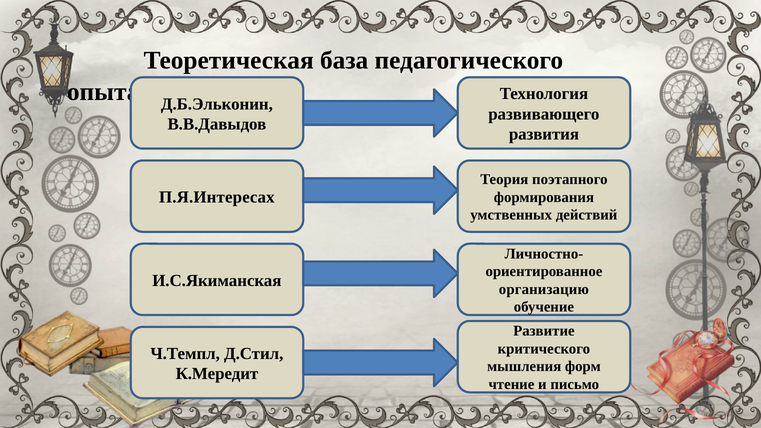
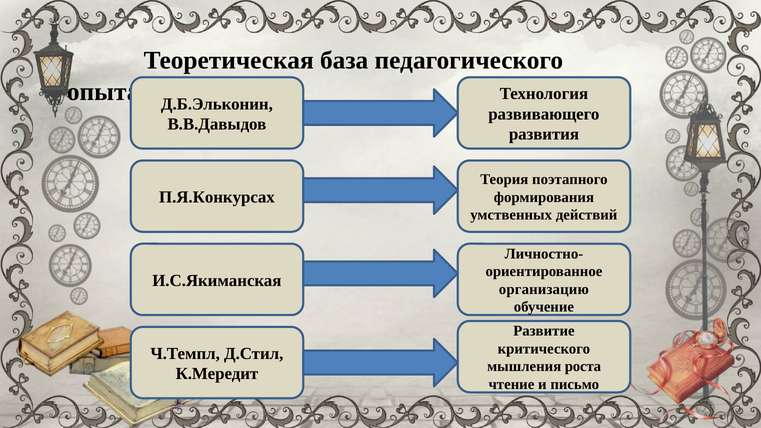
П.Я.Интересах: П.Я.Интересах -> П.Я.Конкурсах
форм: форм -> роста
